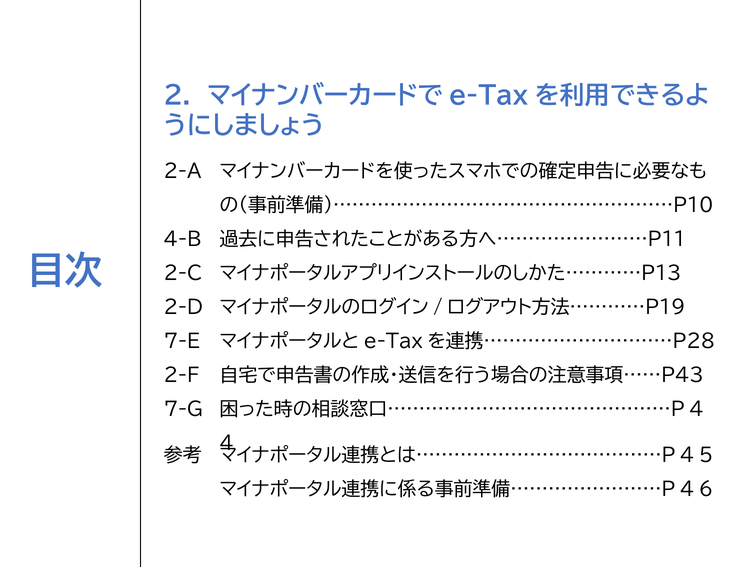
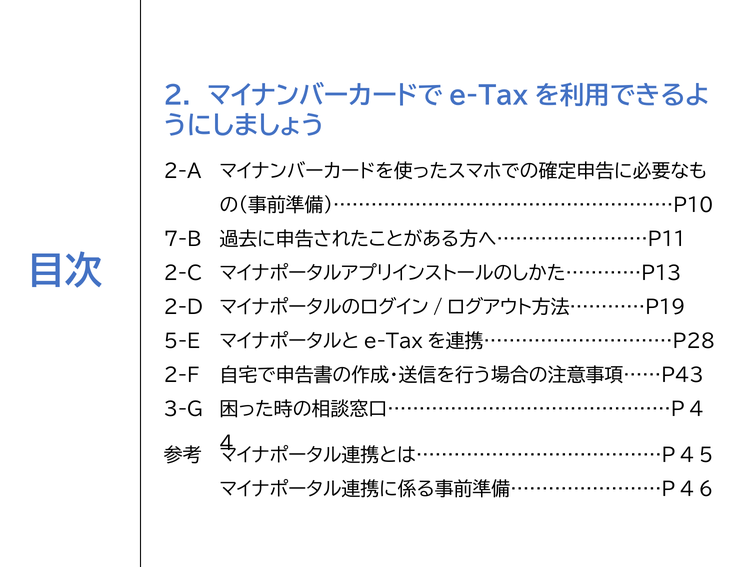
4-B: 4-B -> 7-B
7-E: 7-E -> 5-E
7-G: 7-G -> 3-G
